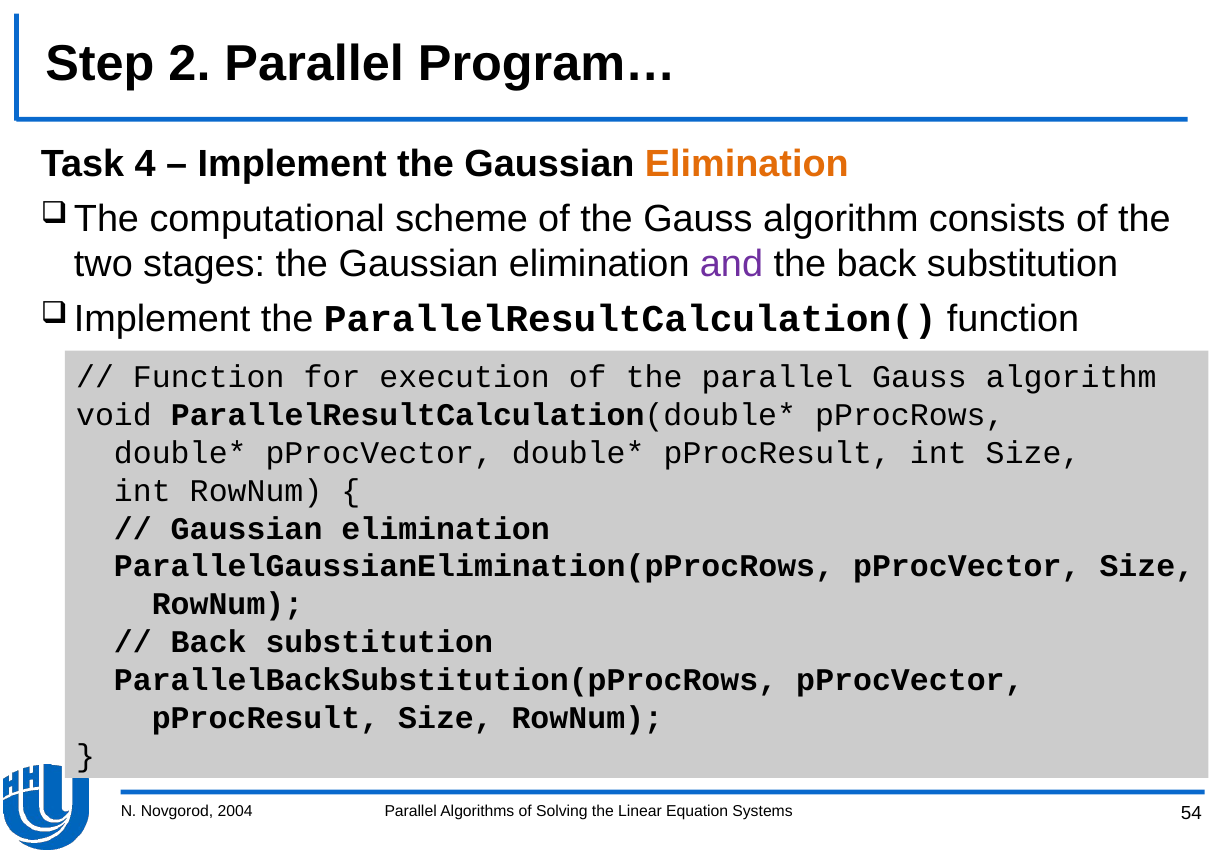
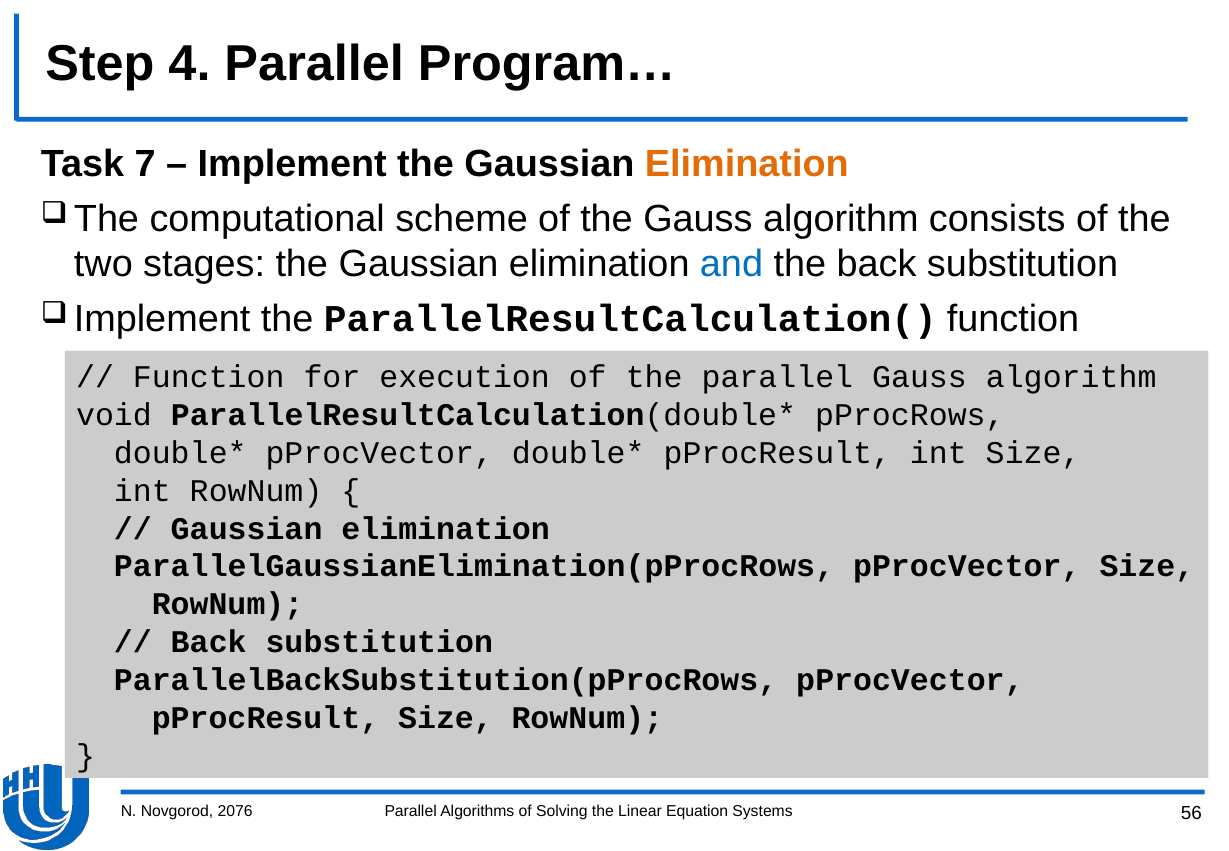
2: 2 -> 4
4: 4 -> 7
and colour: purple -> blue
2004: 2004 -> 2076
54: 54 -> 56
